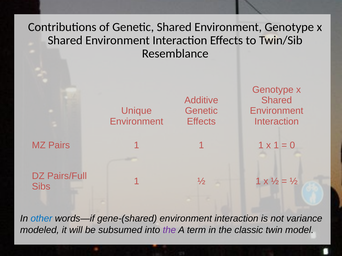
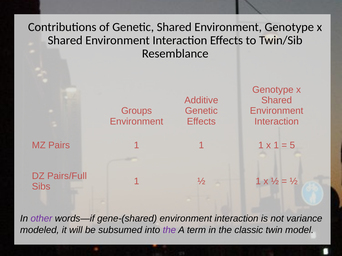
Unique: Unique -> Groups
0: 0 -> 5
other colour: blue -> purple
